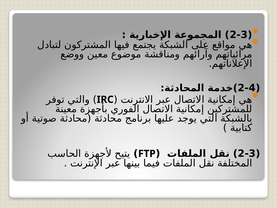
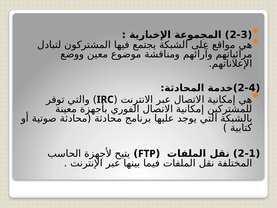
2-3 at (247, 153): 2-3 -> 2-1
